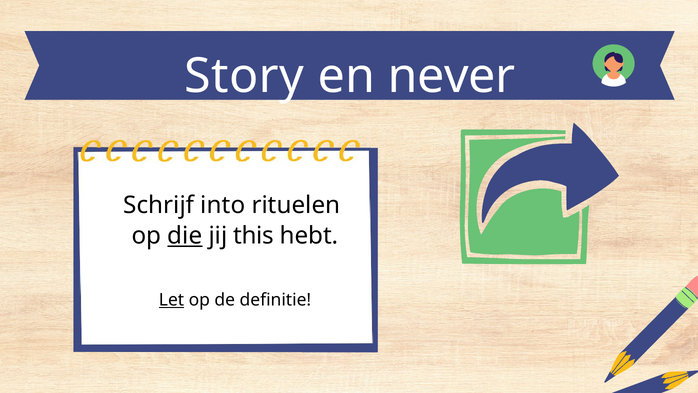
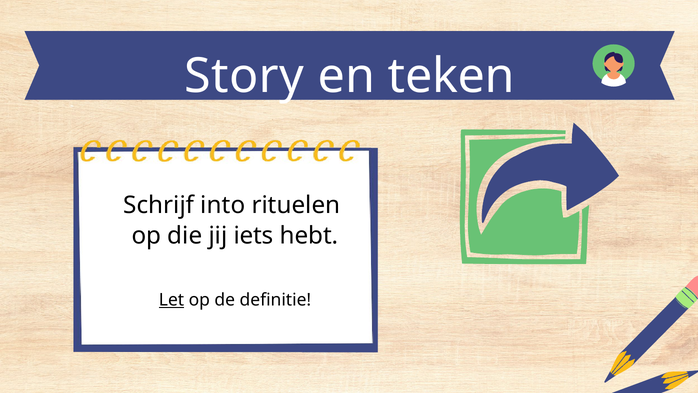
never: never -> teken
die underline: present -> none
this: this -> iets
